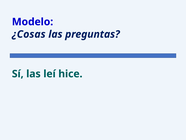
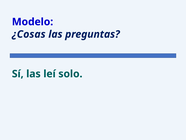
hice: hice -> solo
